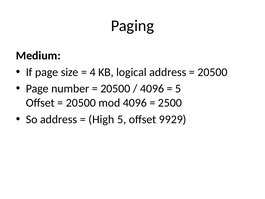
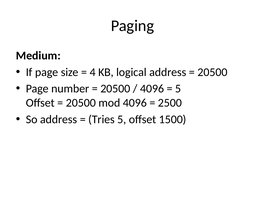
High: High -> Tries
9929: 9929 -> 1500
